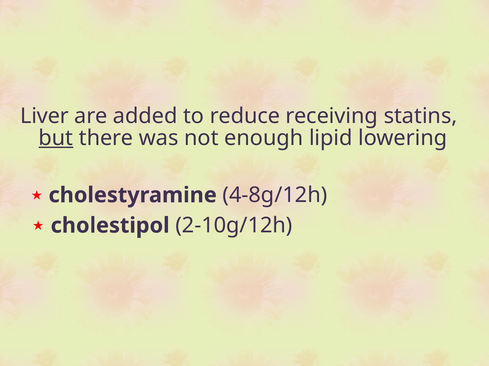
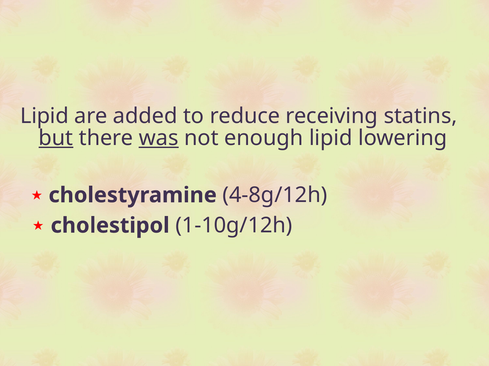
Liver at (44, 116): Liver -> Lipid
was underline: none -> present
2-10g/12h: 2-10g/12h -> 1-10g/12h
